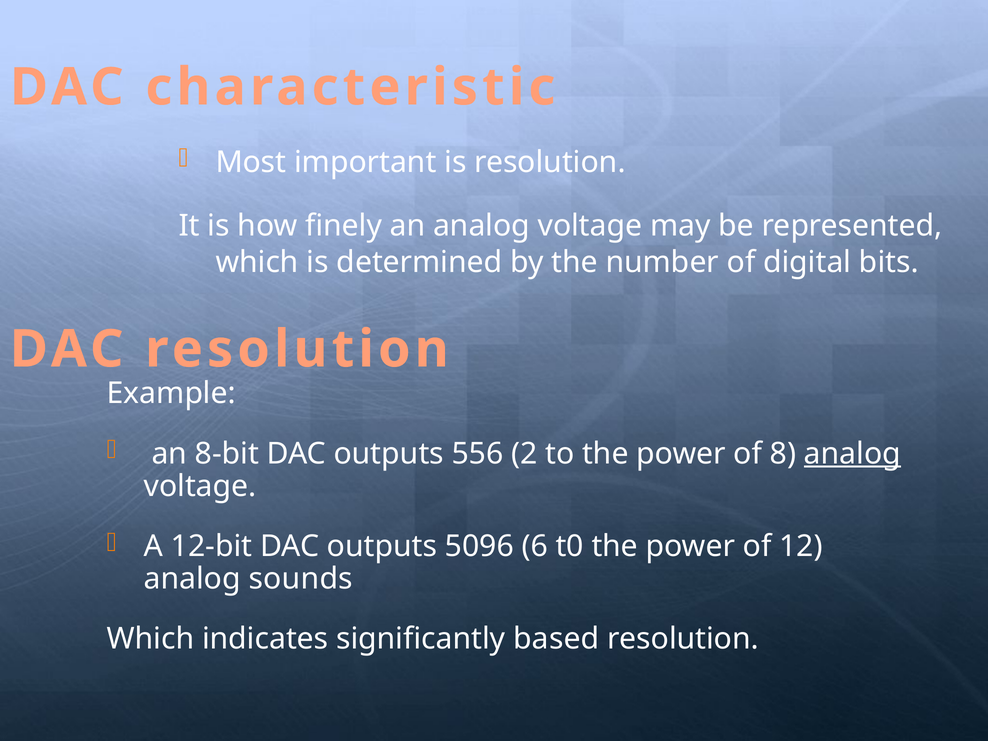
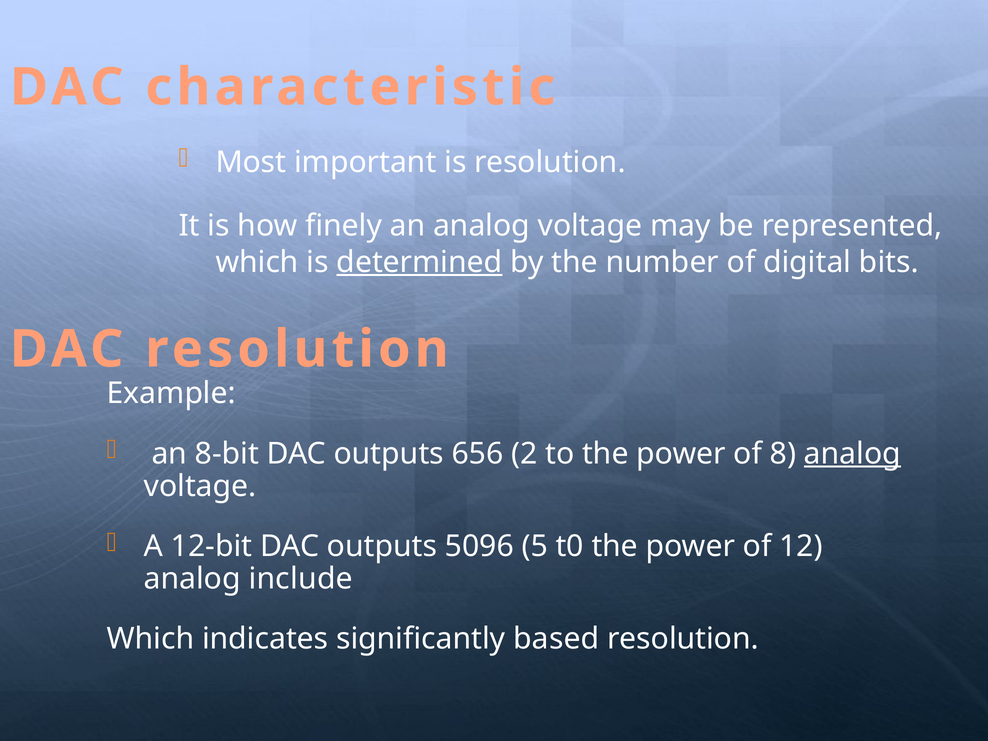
determined underline: none -> present
556: 556 -> 656
6: 6 -> 5
sounds: sounds -> include
